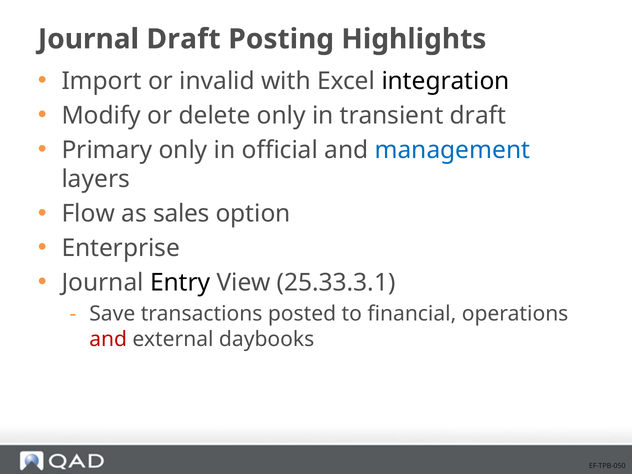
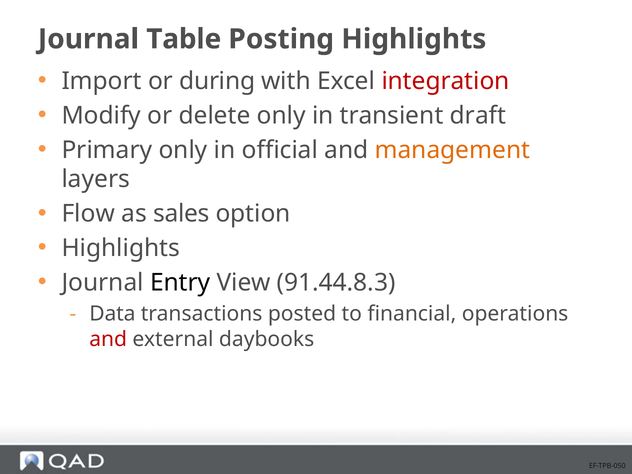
Journal Draft: Draft -> Table
invalid: invalid -> during
integration colour: black -> red
management colour: blue -> orange
Enterprise at (121, 248): Enterprise -> Highlights
25.33.3.1: 25.33.3.1 -> 91.44.8.3
Save: Save -> Data
